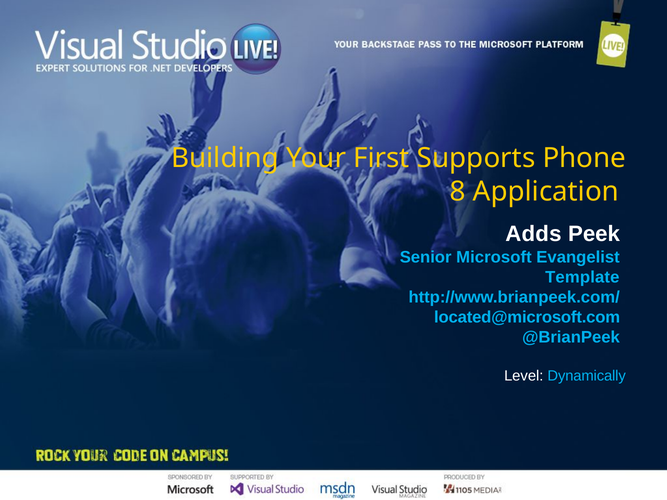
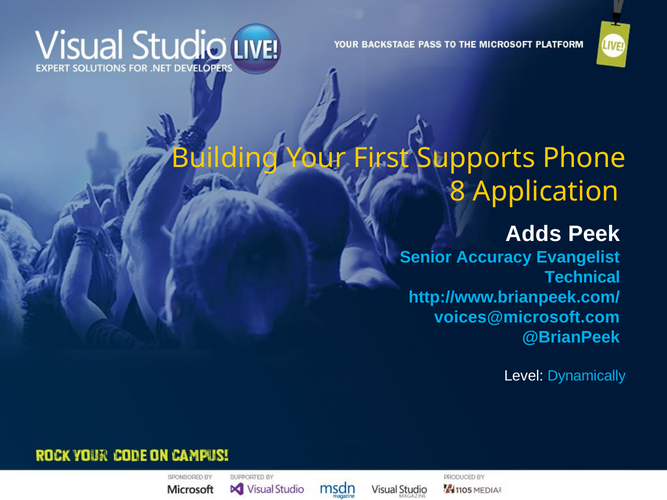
Microsoft: Microsoft -> Accuracy
Template: Template -> Technical
located@microsoft.com: located@microsoft.com -> voices@microsoft.com
